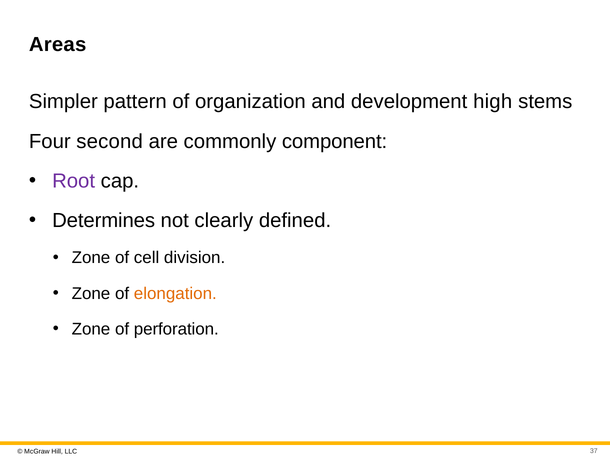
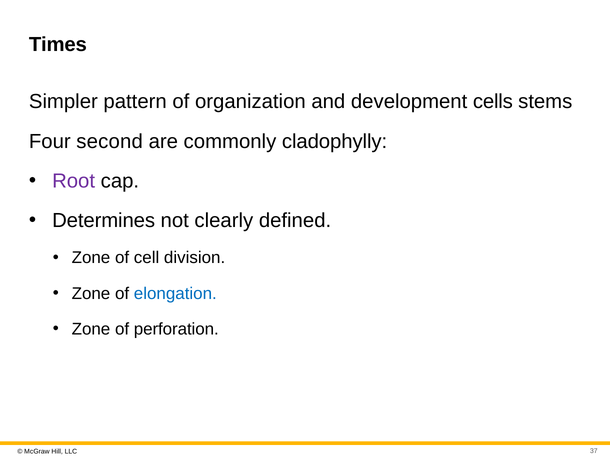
Areas: Areas -> Times
high: high -> cells
component: component -> cladophylly
elongation colour: orange -> blue
